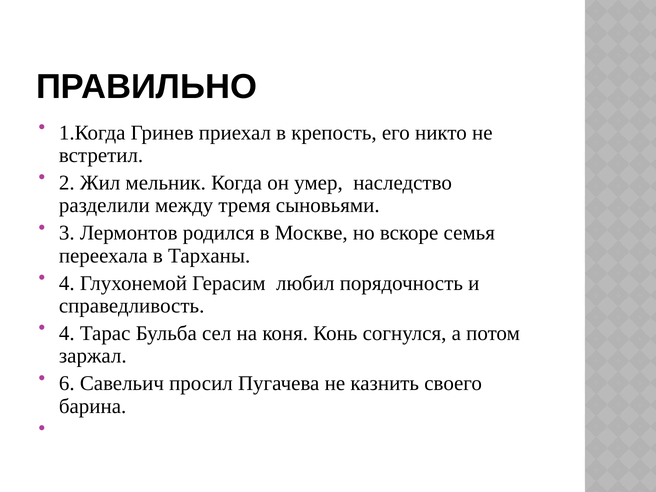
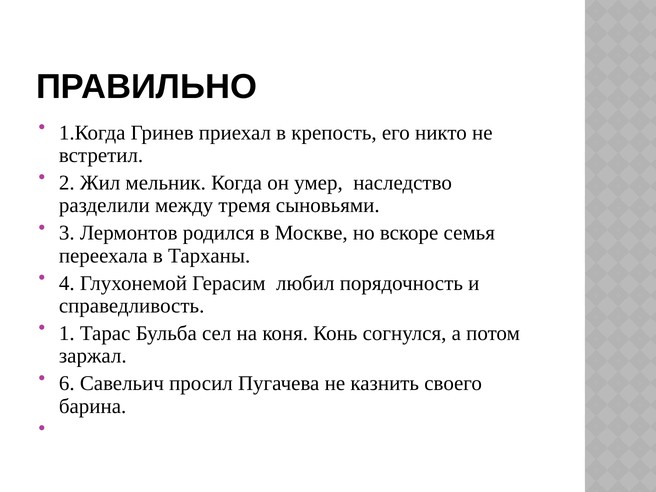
4 at (67, 333): 4 -> 1
